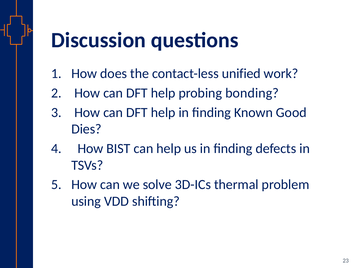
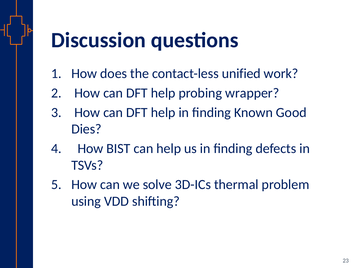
bonding: bonding -> wrapper
